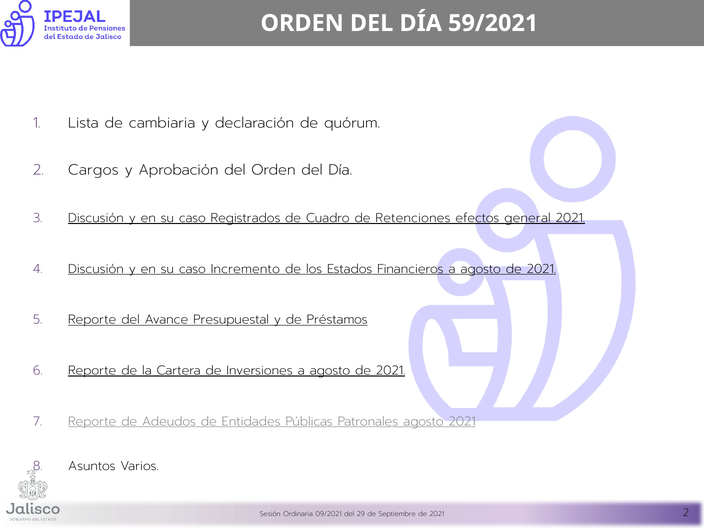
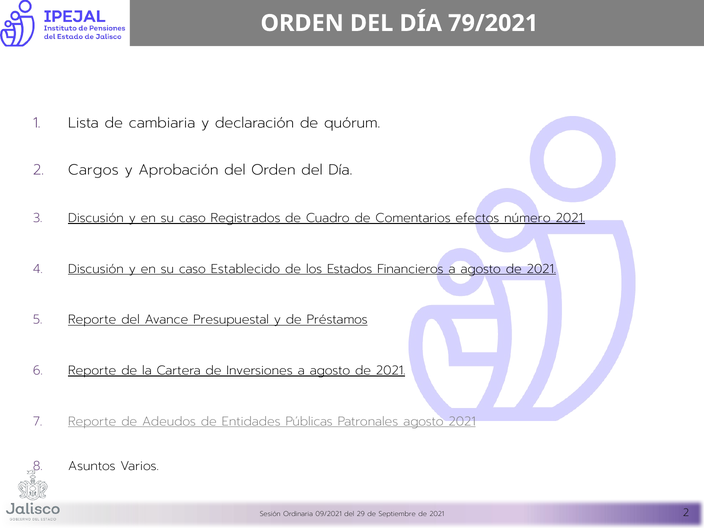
59/2021: 59/2021 -> 79/2021
Retenciones: Retenciones -> Comentarios
general: general -> número
Incremento: Incremento -> Establecido
